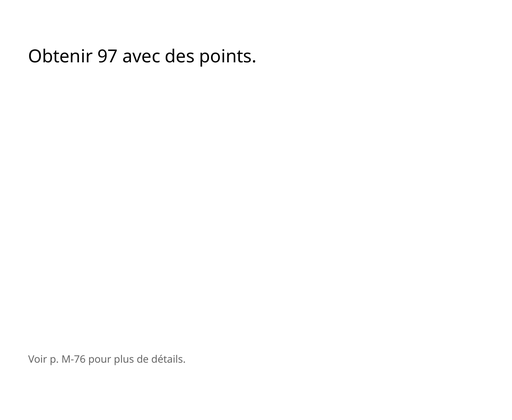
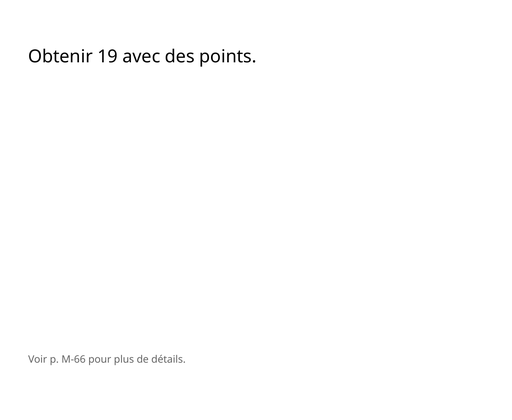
97: 97 -> 19
M-76: M-76 -> M-66
